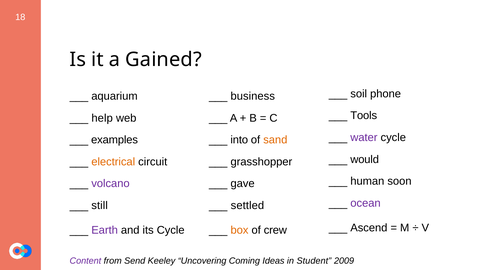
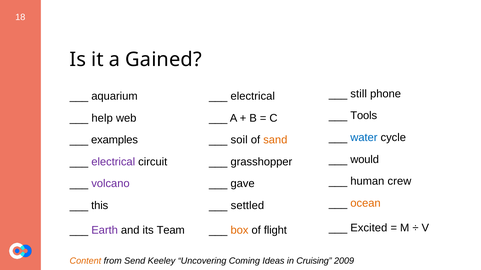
soil: soil -> still
business at (253, 96): business -> electrical
water colour: purple -> blue
into: into -> soil
electrical at (113, 162) colour: orange -> purple
soon: soon -> crew
ocean colour: purple -> orange
still: still -> this
Ascend: Ascend -> Excited
its Cycle: Cycle -> Team
crew: crew -> flight
Content colour: purple -> orange
Student: Student -> Cruising
